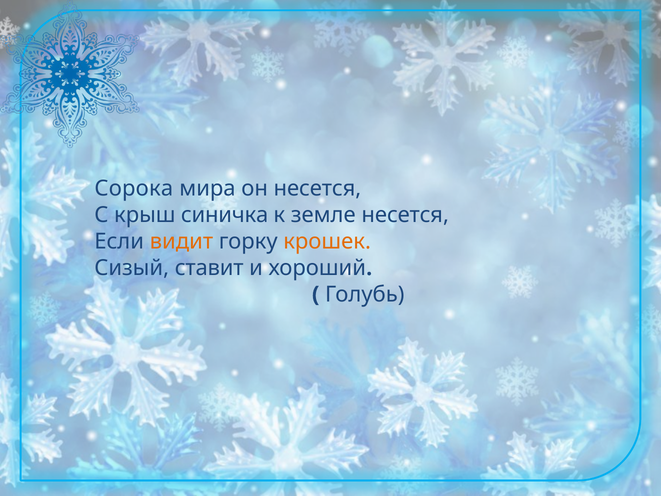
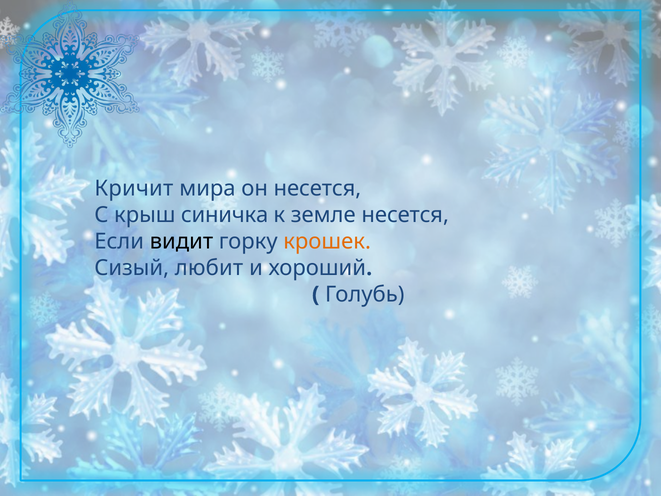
Сорока: Сорока -> Кричит
видит colour: orange -> black
ставит: ставит -> любит
